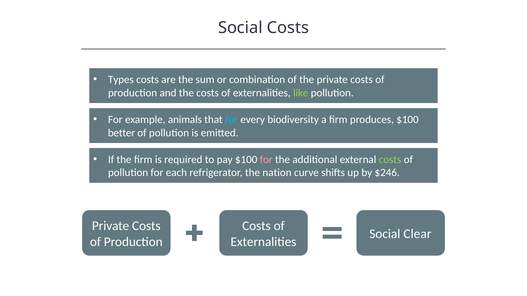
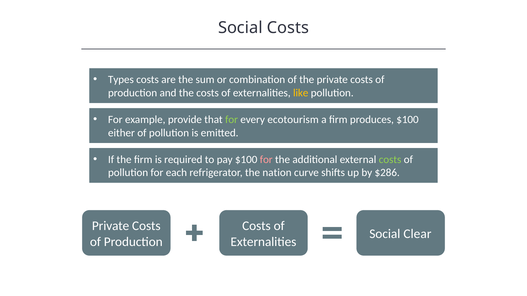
like colour: light green -> yellow
animals: animals -> provide
for at (232, 120) colour: light blue -> light green
biodiversity: biodiversity -> ecotourism
better: better -> either
$246: $246 -> $286
